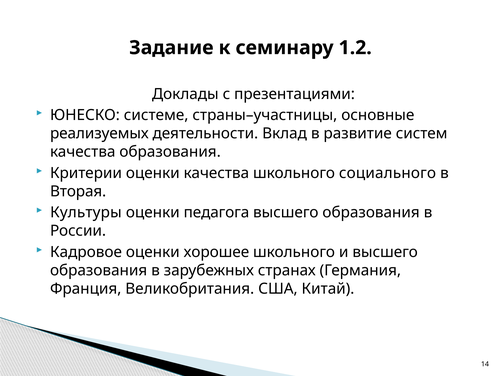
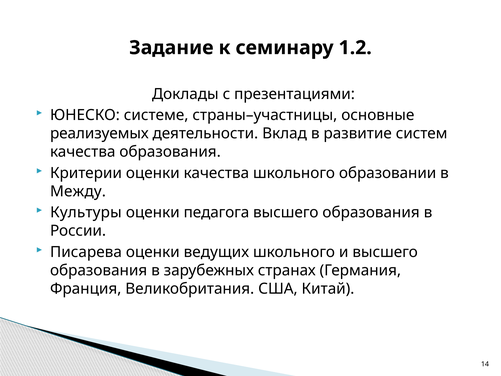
социального: социального -> образовании
Вторая: Вторая -> Между
Кадровое: Кадровое -> Писарева
хорошее: хорошее -> ведущих
